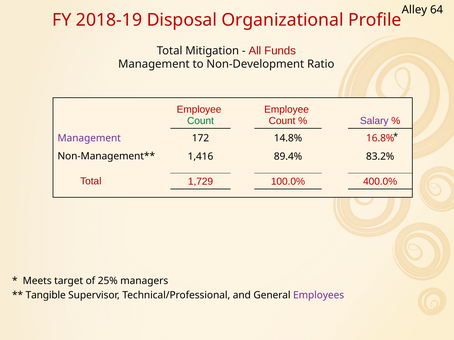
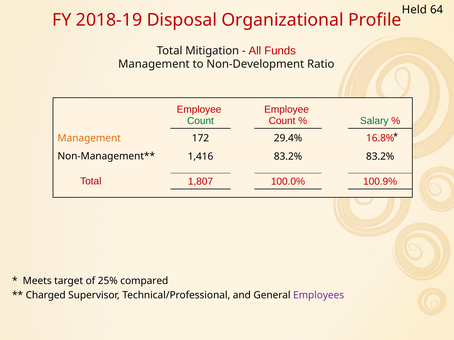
Alley: Alley -> Held
Salary colour: purple -> green
Management at (89, 138) colour: purple -> orange
14.8%: 14.8% -> 29.4%
1,416 89.4%: 89.4% -> 83.2%
1,729: 1,729 -> 1,807
400.0%: 400.0% -> 100.9%
managers: managers -> compared
Tangible: Tangible -> Charged
